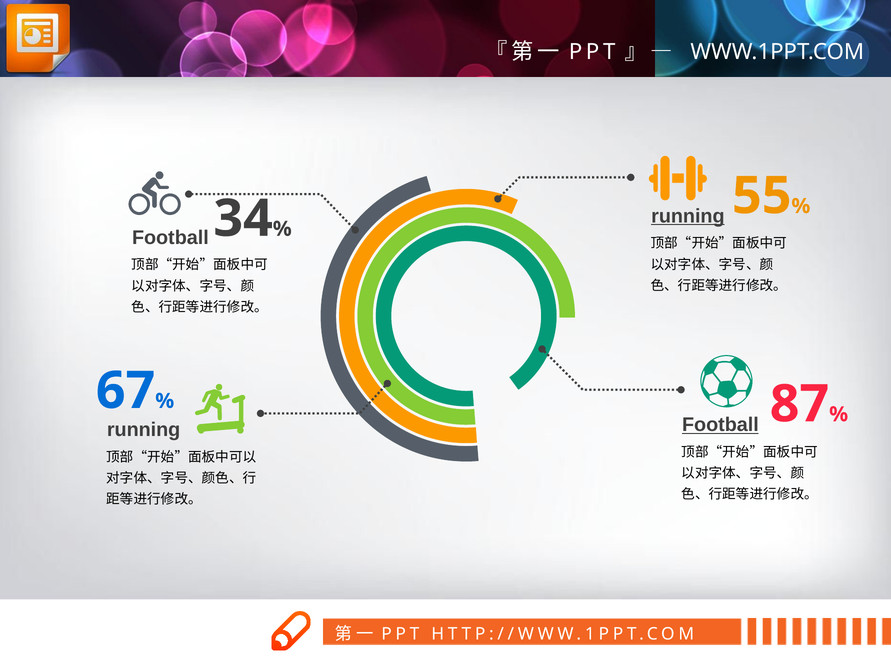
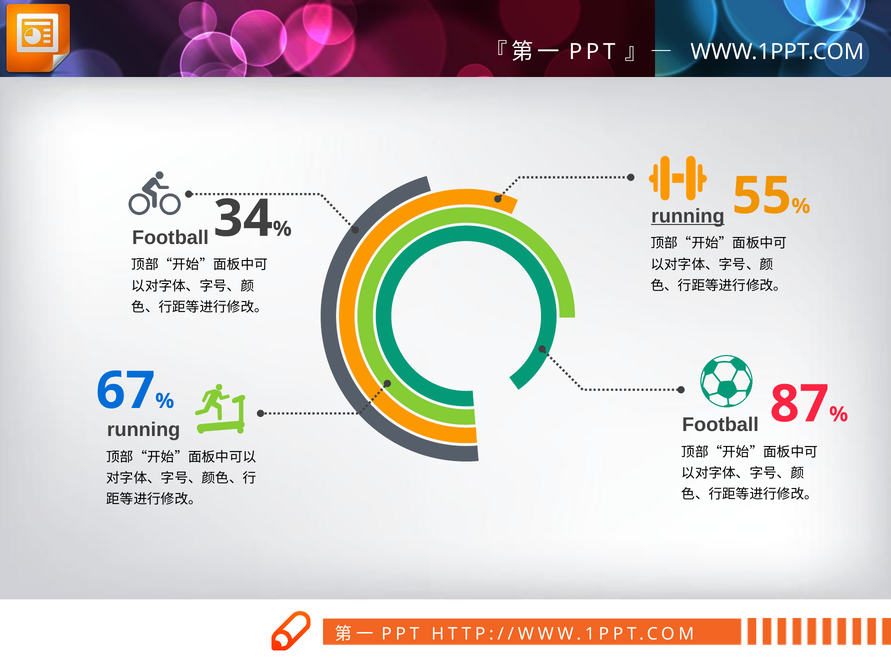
Football at (720, 425) underline: present -> none
